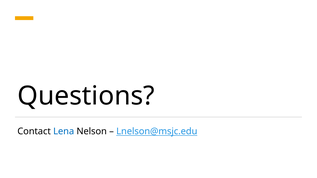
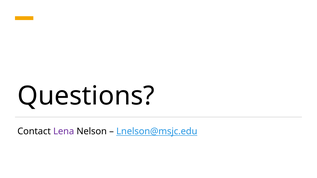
Lena colour: blue -> purple
